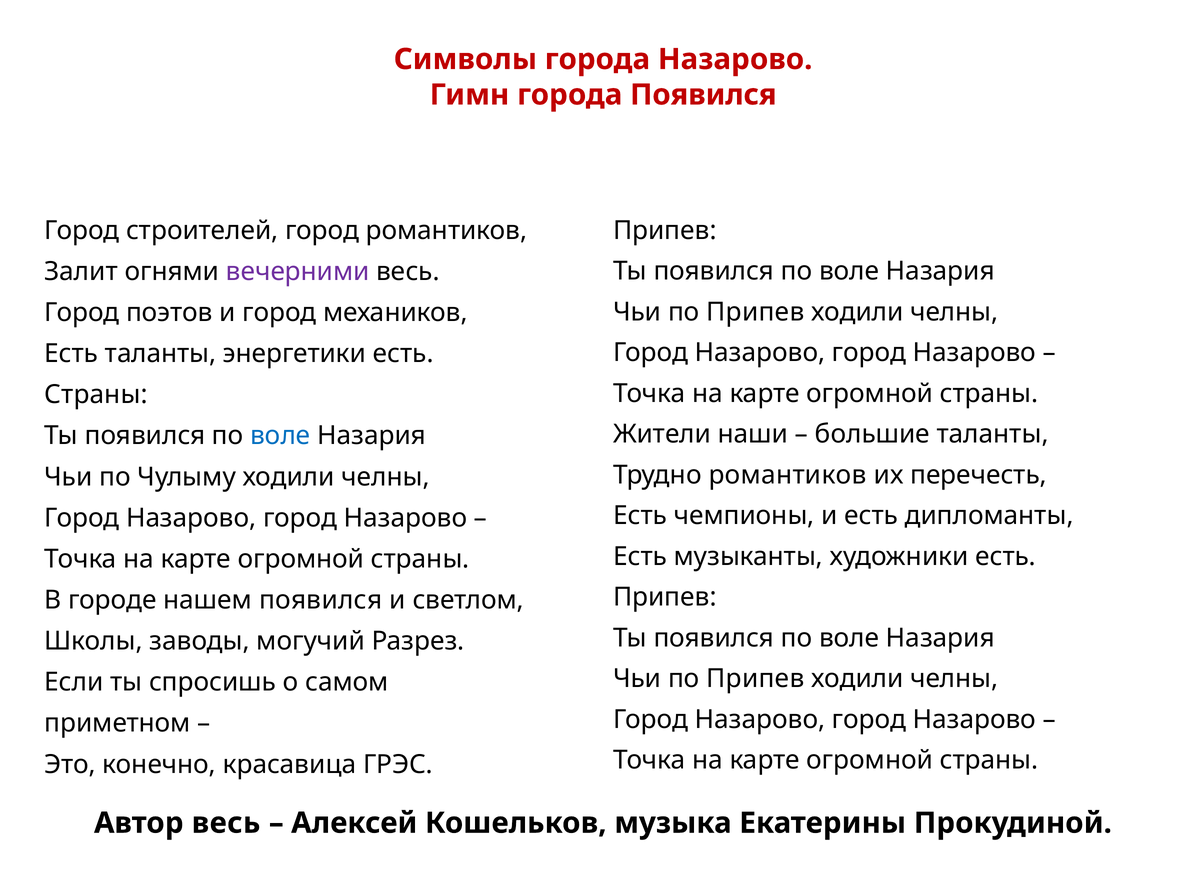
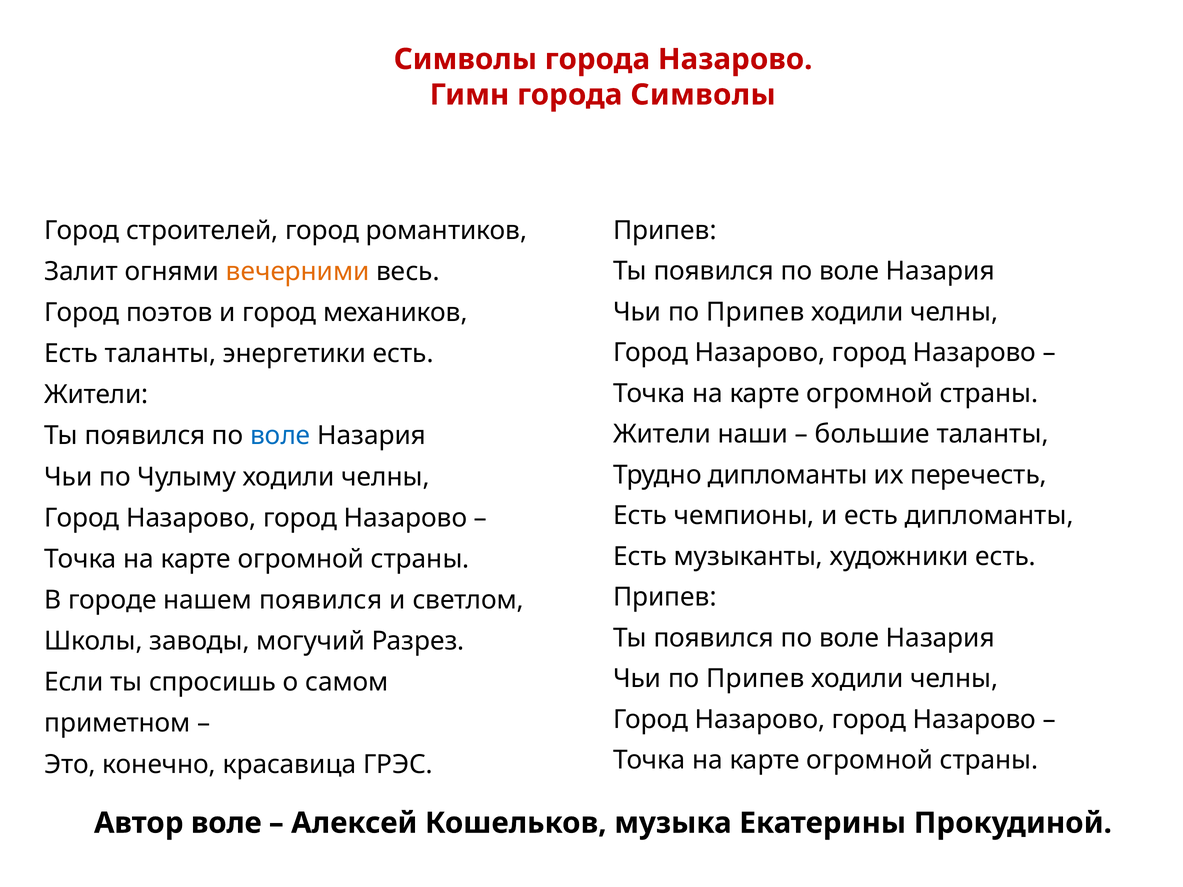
города Появился: Появился -> Символы
вечерними colour: purple -> orange
Страны at (96, 395): Страны -> Жители
Трудно романтиков: романтиков -> дипломанты
Автор весь: весь -> воле
